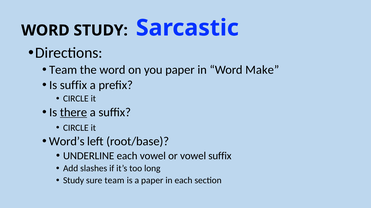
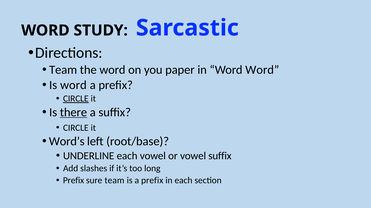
Word Make: Make -> Word
Is suffix: suffix -> word
CIRCLE at (76, 99) underline: none -> present
Study at (74, 181): Study -> Prefix
is a paper: paper -> prefix
